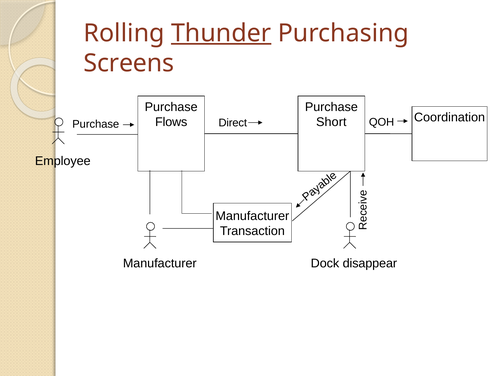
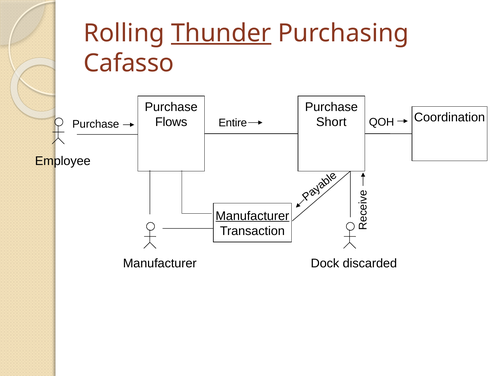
Screens: Screens -> Cafasso
Direct: Direct -> Entire
Manufacturer at (252, 216) underline: none -> present
disappear: disappear -> discarded
